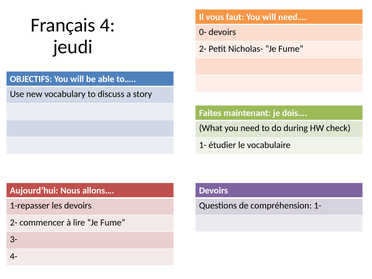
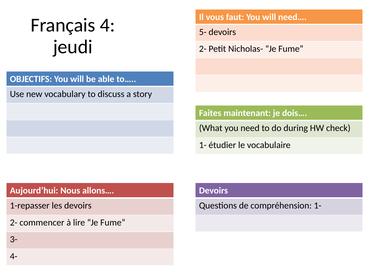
0-: 0- -> 5-
